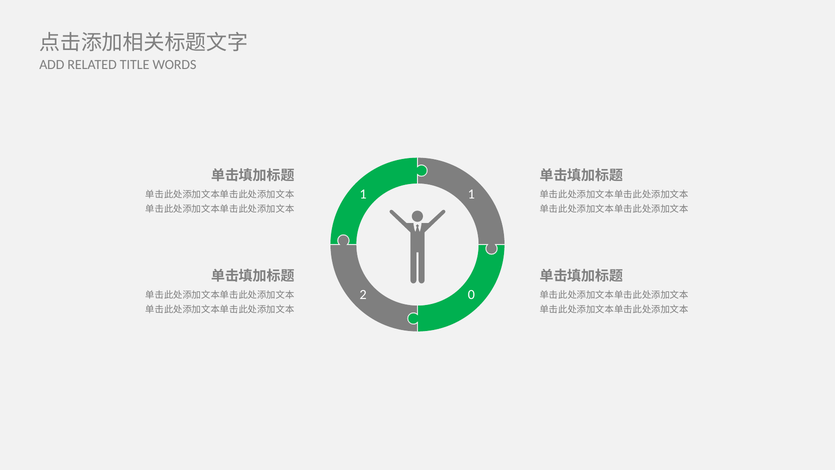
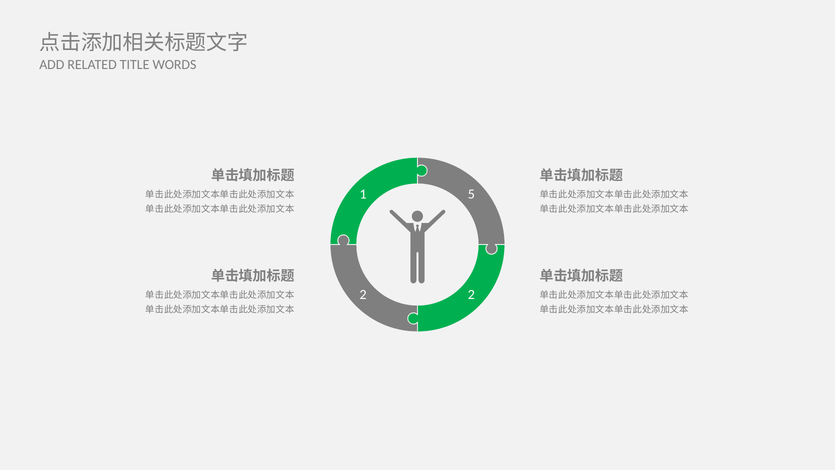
1 1: 1 -> 5
2 0: 0 -> 2
